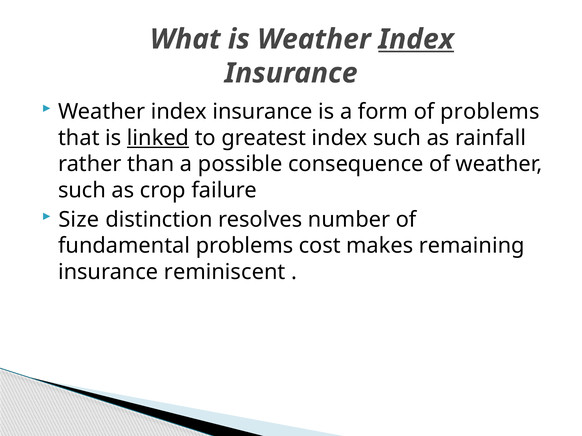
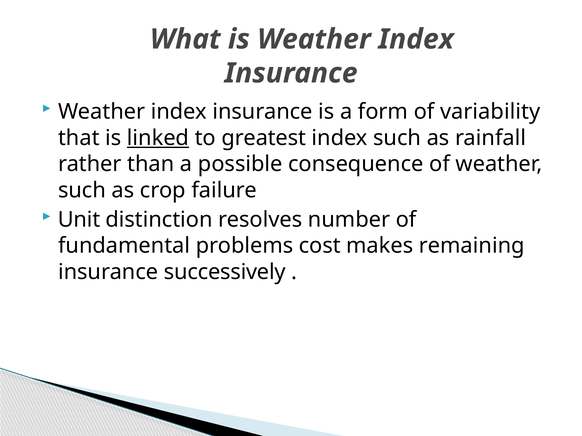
Index at (416, 39) underline: present -> none
of problems: problems -> variability
Size: Size -> Unit
reminiscent: reminiscent -> successively
